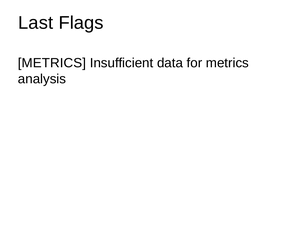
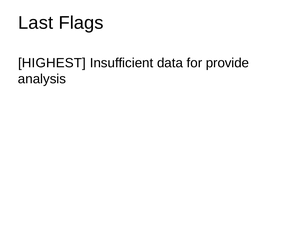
METRICS at (52, 63): METRICS -> HIGHEST
for metrics: metrics -> provide
